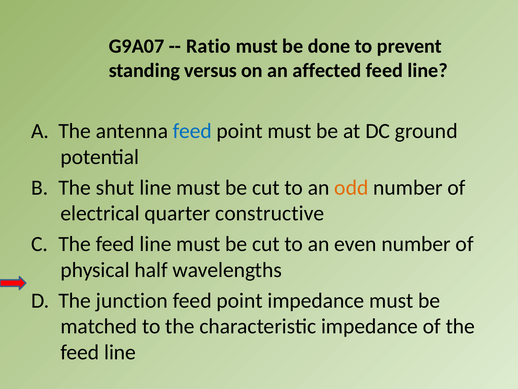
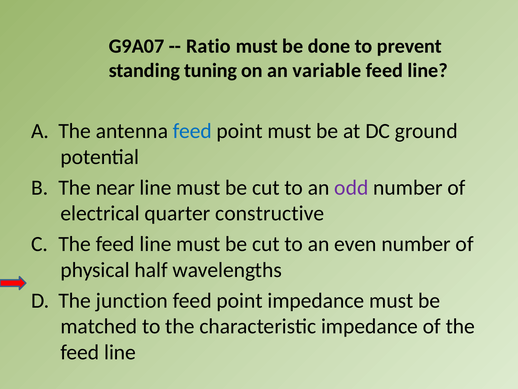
versus: versus -> tuning
affected: affected -> variable
shut: shut -> near
odd colour: orange -> purple
